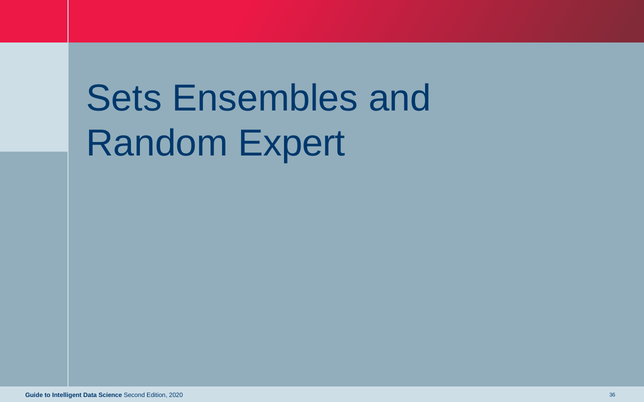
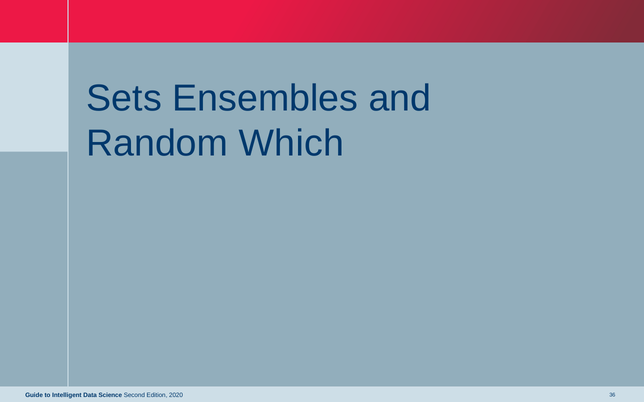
Expert: Expert -> Which
